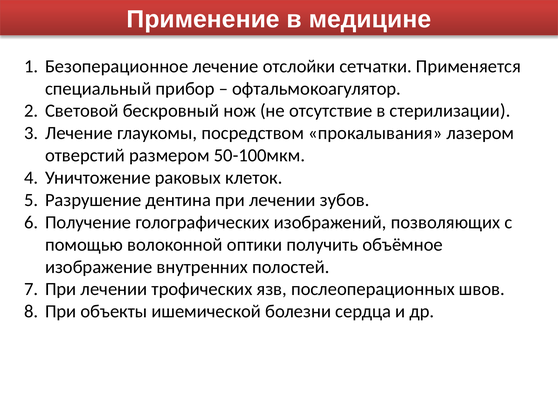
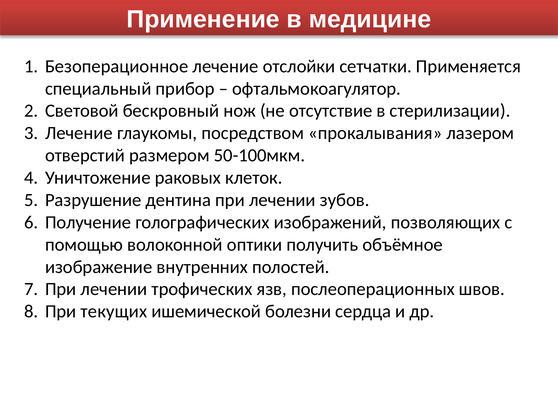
объекты: объекты -> текущих
